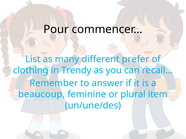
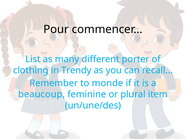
prefer: prefer -> porter
answer: answer -> monde
